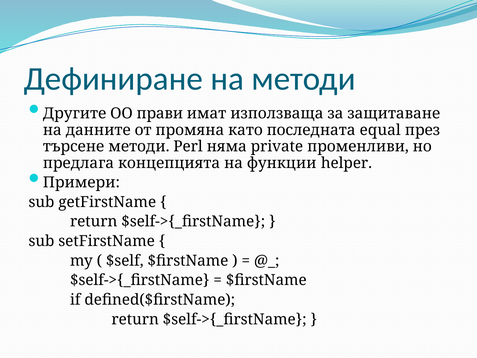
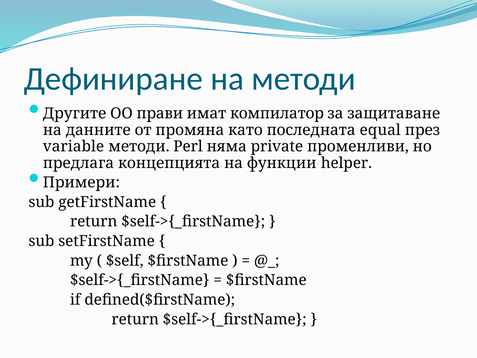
използваща: използваща -> компилатор
търсене: търсене -> variable
